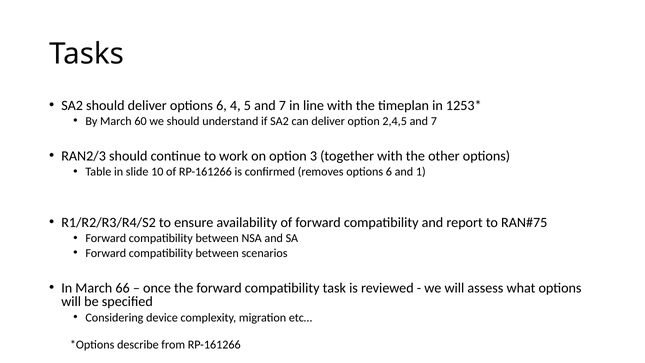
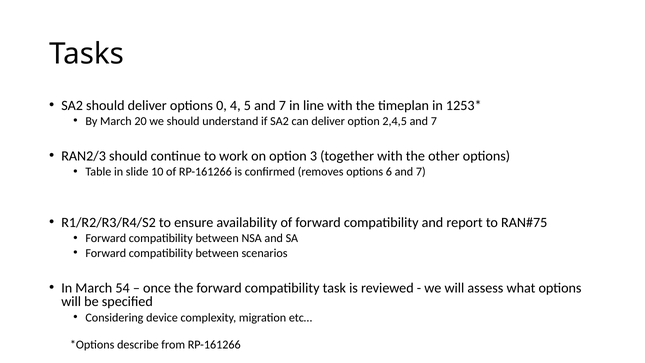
deliver options 6: 6 -> 0
60: 60 -> 20
6 and 1: 1 -> 7
66: 66 -> 54
